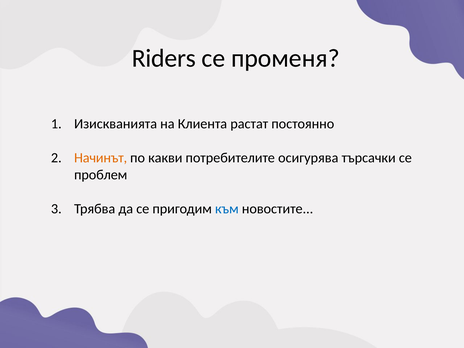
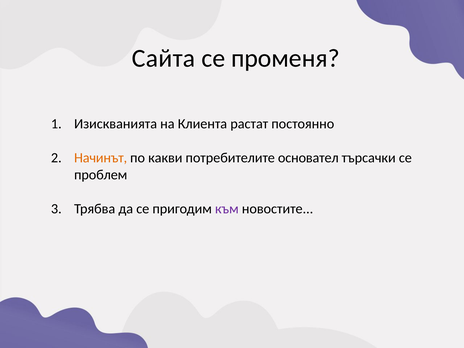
Riders: Riders -> Сайтa
осигурява: осигурява -> основател
към colour: blue -> purple
